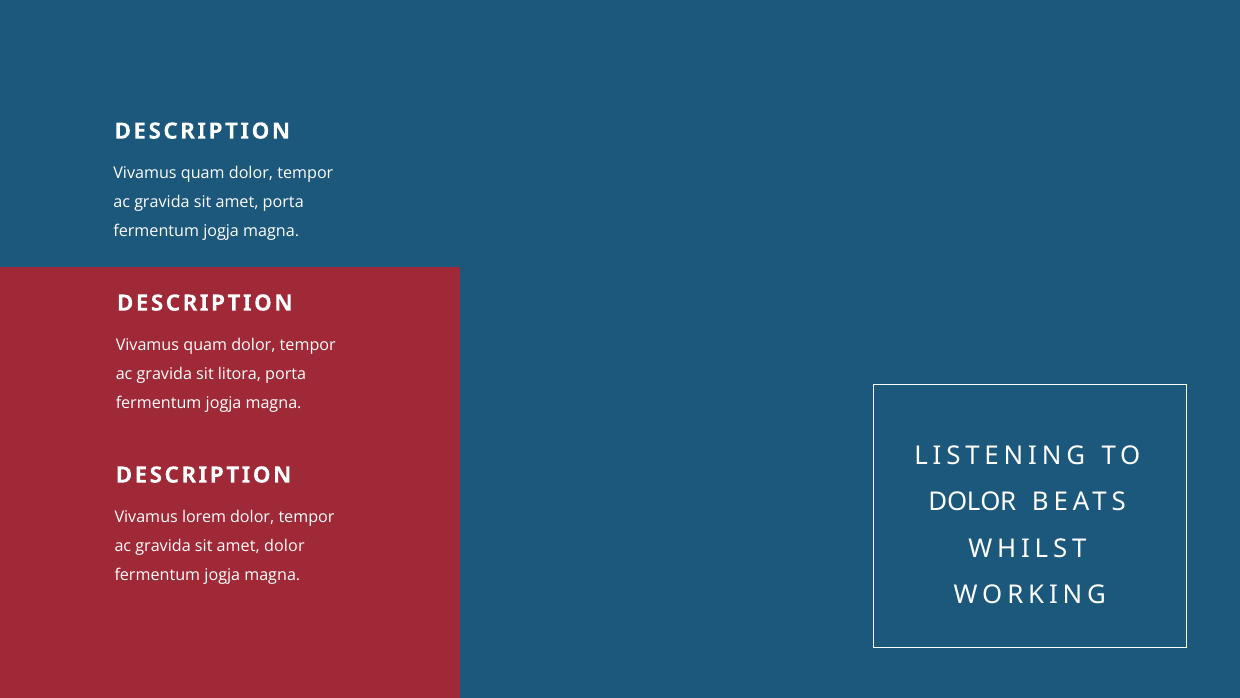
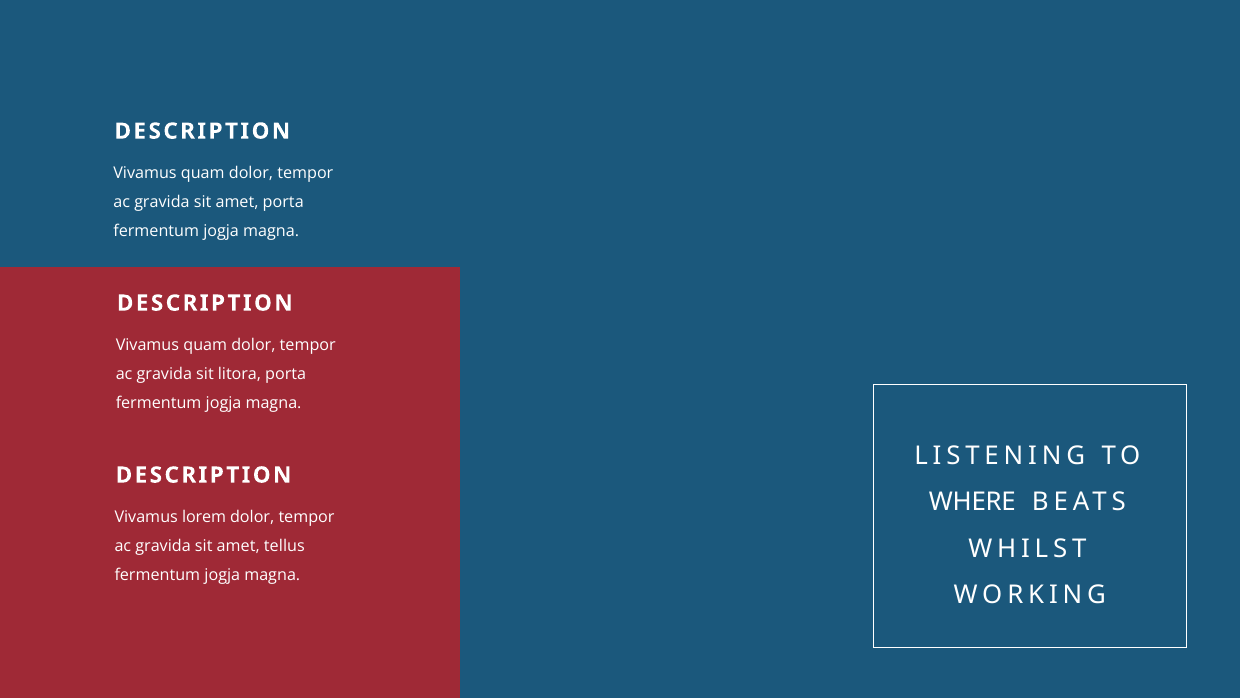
DOLOR at (972, 502): DOLOR -> WHERE
amet dolor: dolor -> tellus
